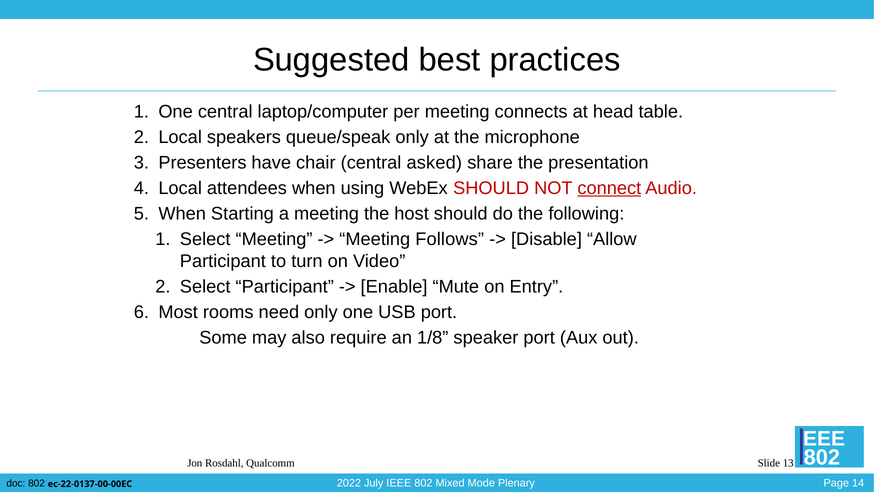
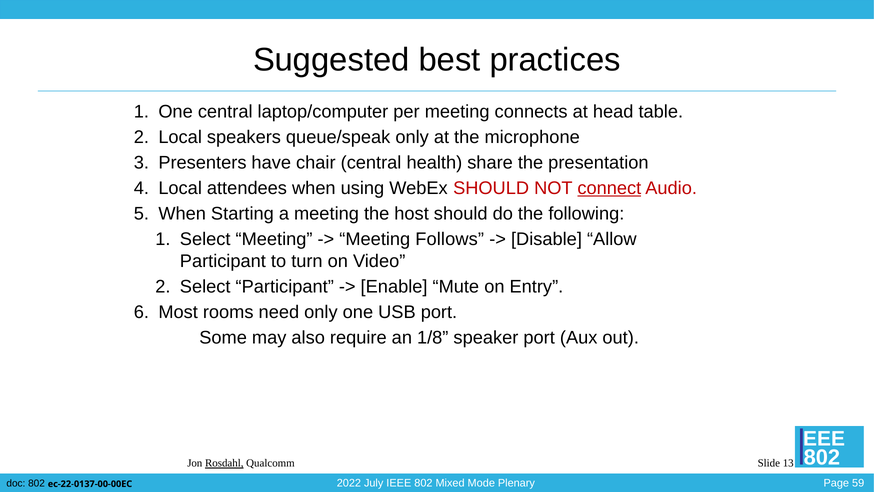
asked: asked -> health
Rosdahl underline: none -> present
14: 14 -> 59
